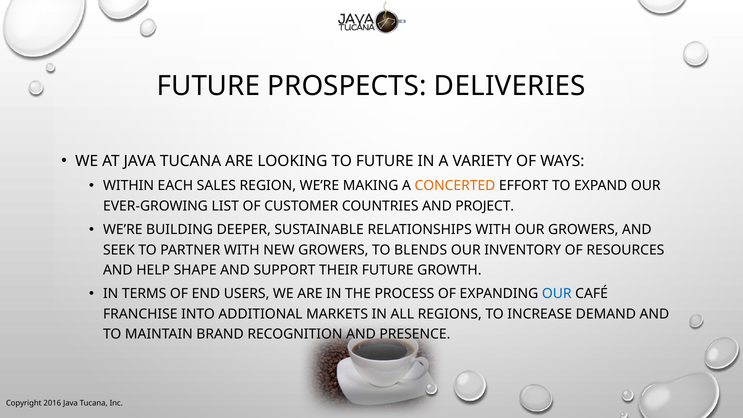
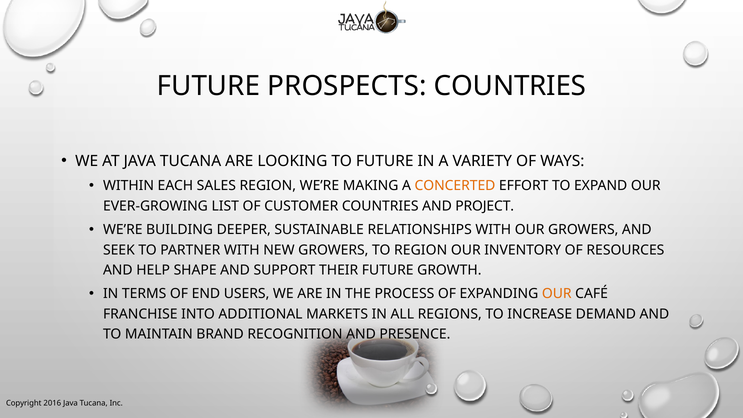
PROSPECTS DELIVERIES: DELIVERIES -> COUNTRIES
TO BLENDS: BLENDS -> REGION
OUR at (557, 294) colour: blue -> orange
